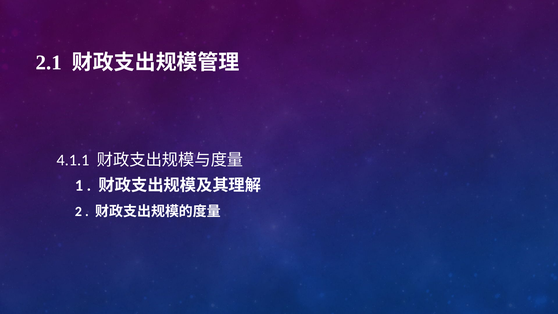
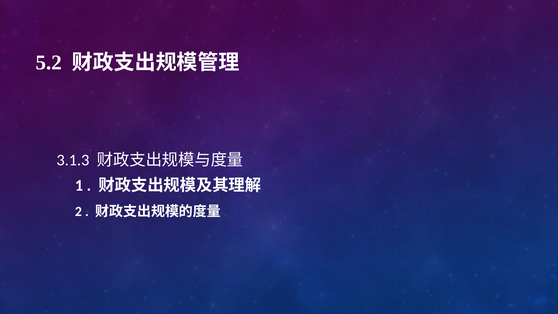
2.1: 2.1 -> 5.2
4.1.1: 4.1.1 -> 3.1.3
